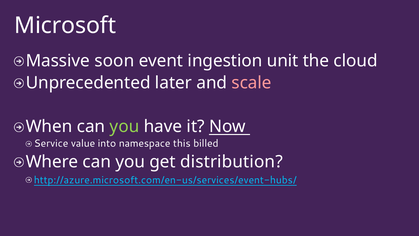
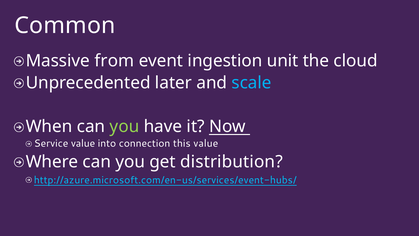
Microsoft: Microsoft -> Common
soon: soon -> from
scale colour: pink -> light blue
namespace: namespace -> connection
this billed: billed -> value
